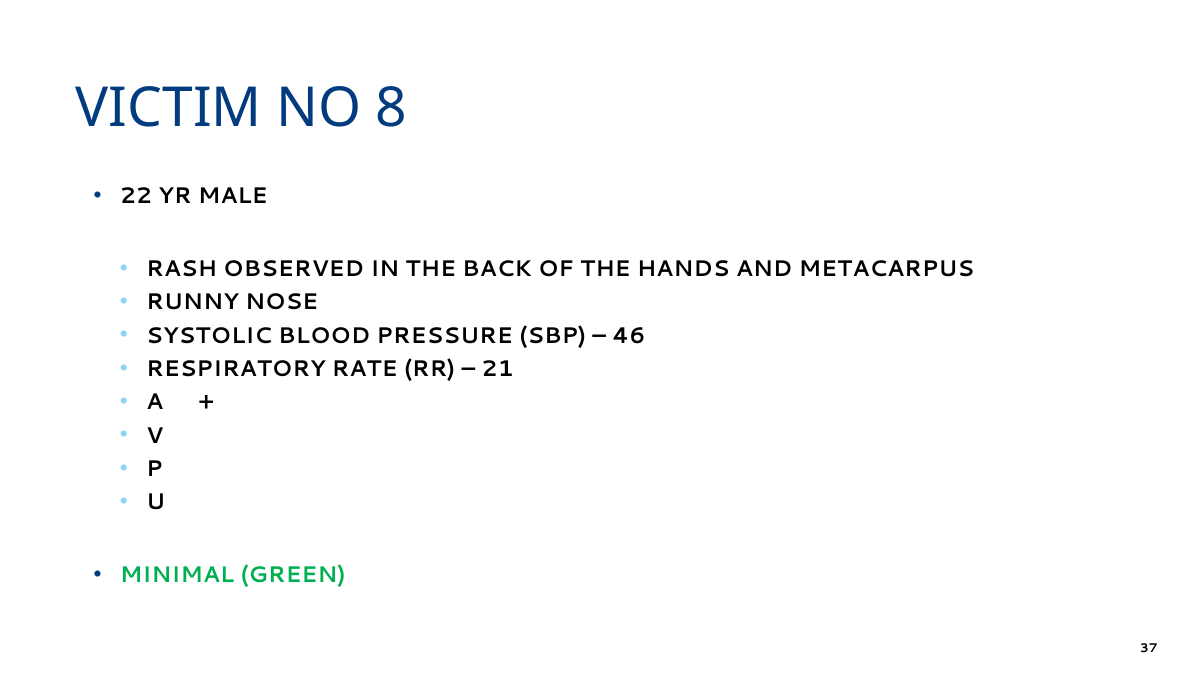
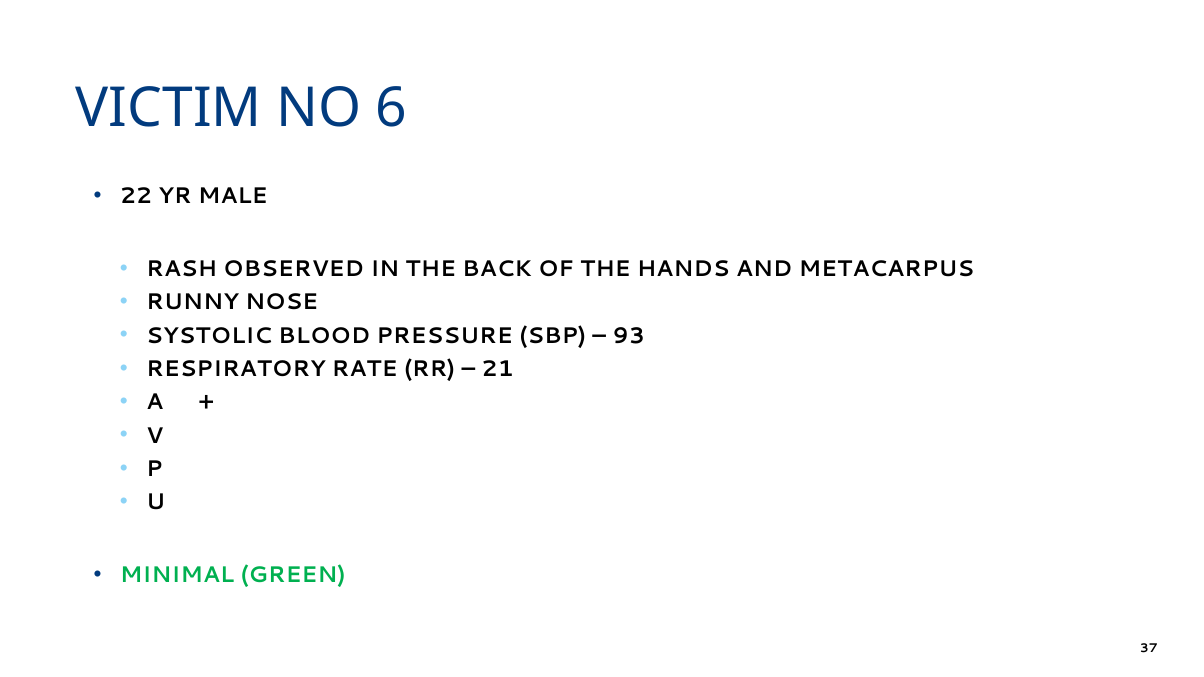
8: 8 -> 6
46: 46 -> 93
